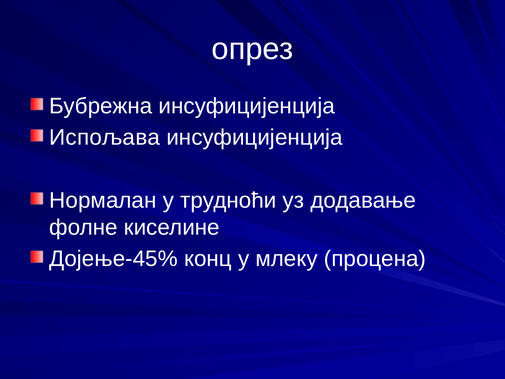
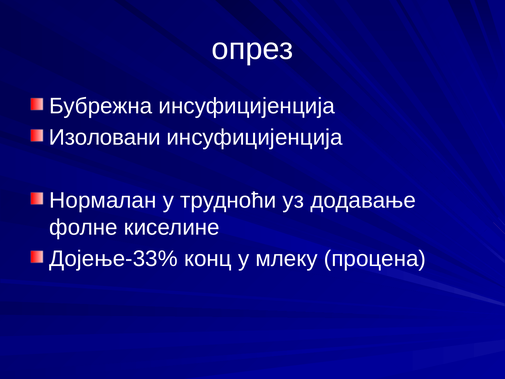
Испољава: Испољава -> Изоловани
Дојење-45%: Дојење-45% -> Дојење-33%
